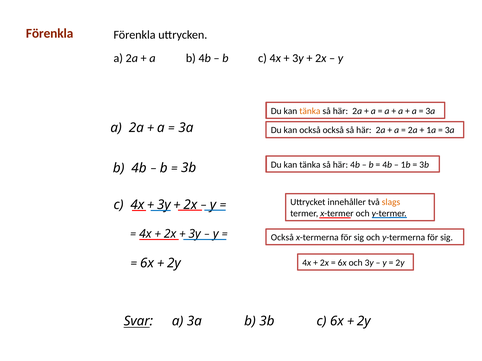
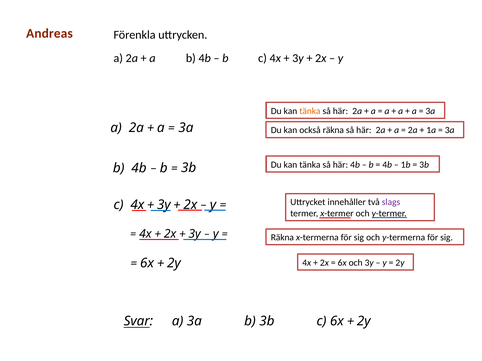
Förenkla at (50, 33): Förenkla -> Andreas
också också: också -> räkna
slags colour: orange -> purple
Också at (282, 238): Också -> Räkna
